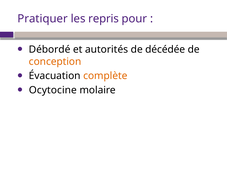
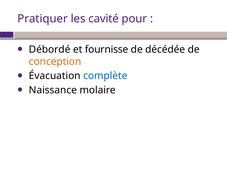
repris: repris -> cavité
autorités: autorités -> fournisse
complète colour: orange -> blue
Ocytocine: Ocytocine -> Naissance
